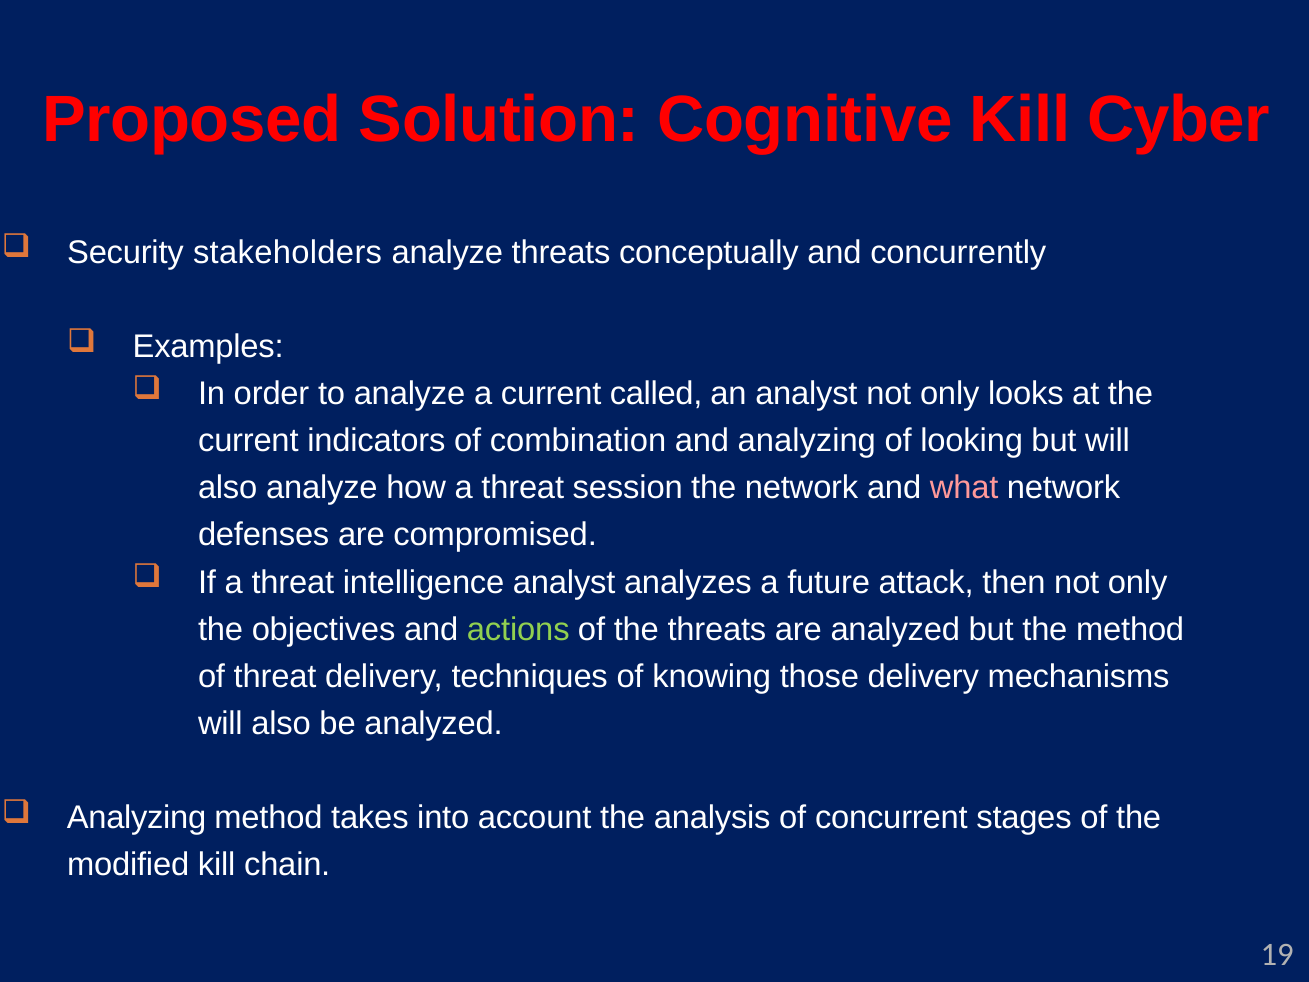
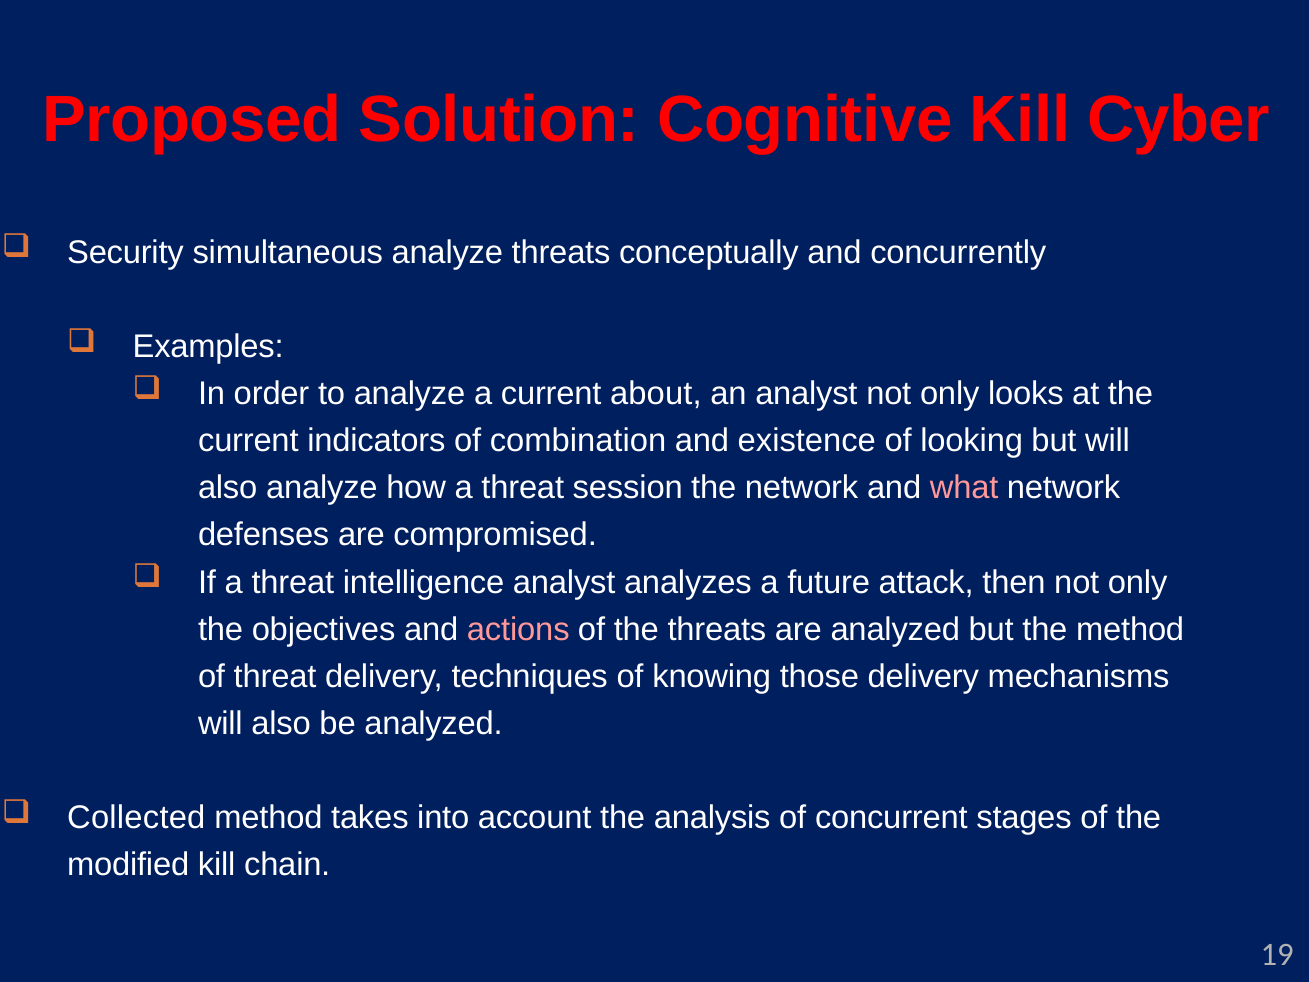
stakeholders: stakeholders -> simultaneous
called: called -> about
and analyzing: analyzing -> existence
actions colour: light green -> pink
Analyzing at (137, 818): Analyzing -> Collected
